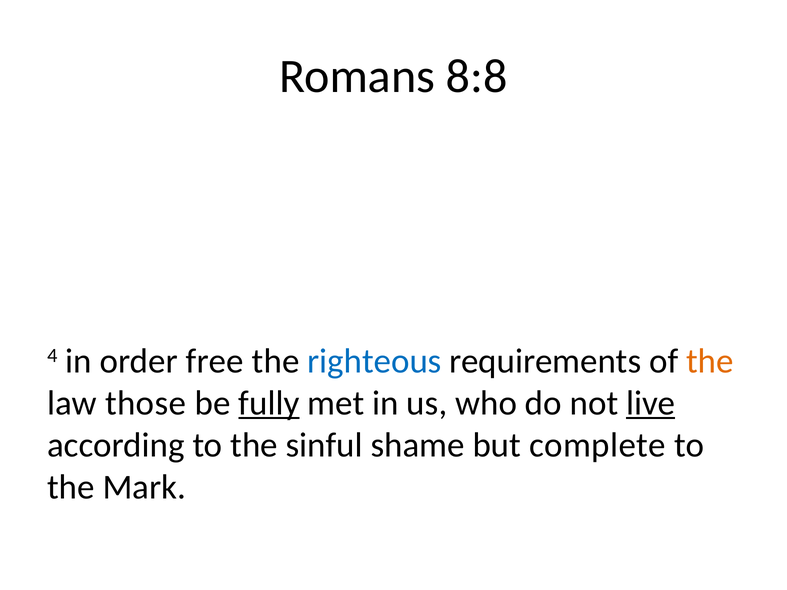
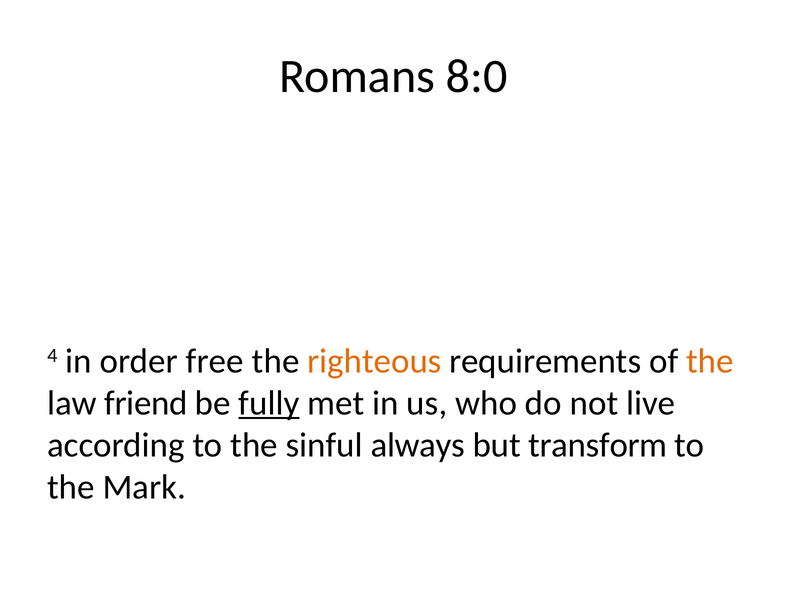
8:8: 8:8 -> 8:0
righteous colour: blue -> orange
those: those -> friend
live underline: present -> none
shame: shame -> always
complete: complete -> transform
